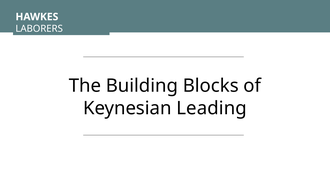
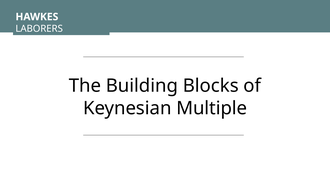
Leading: Leading -> Multiple
